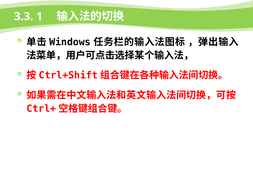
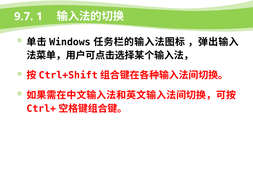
3.3: 3.3 -> 9.7
